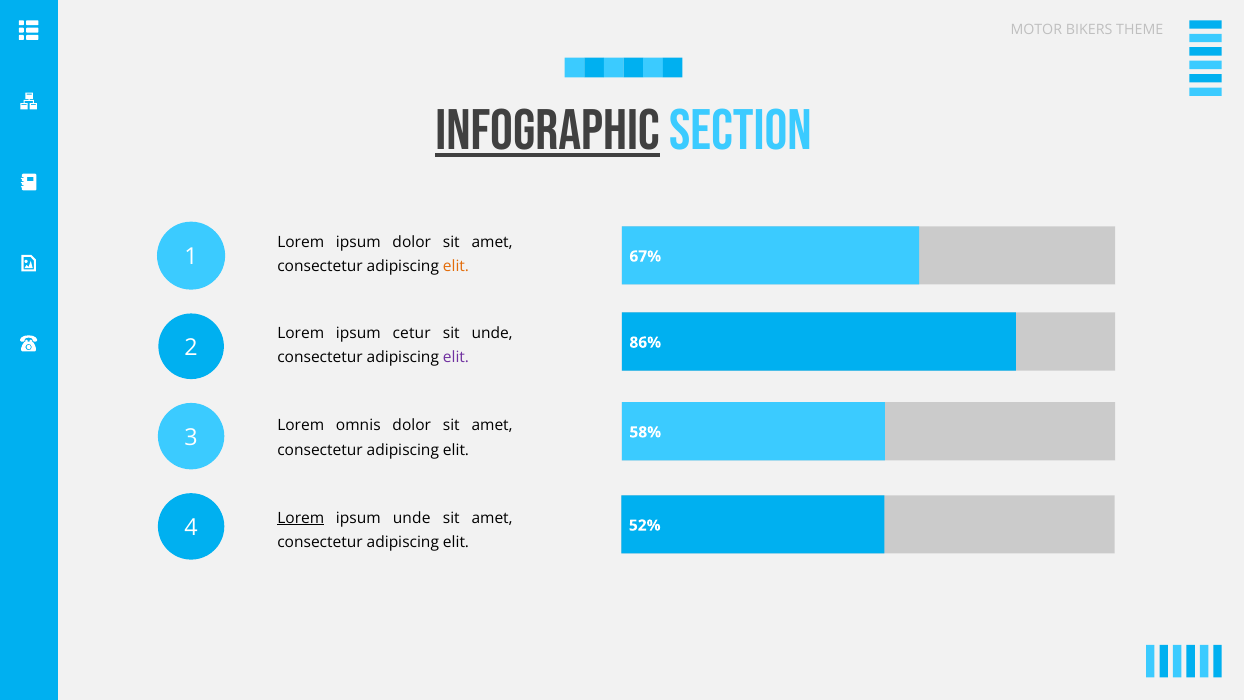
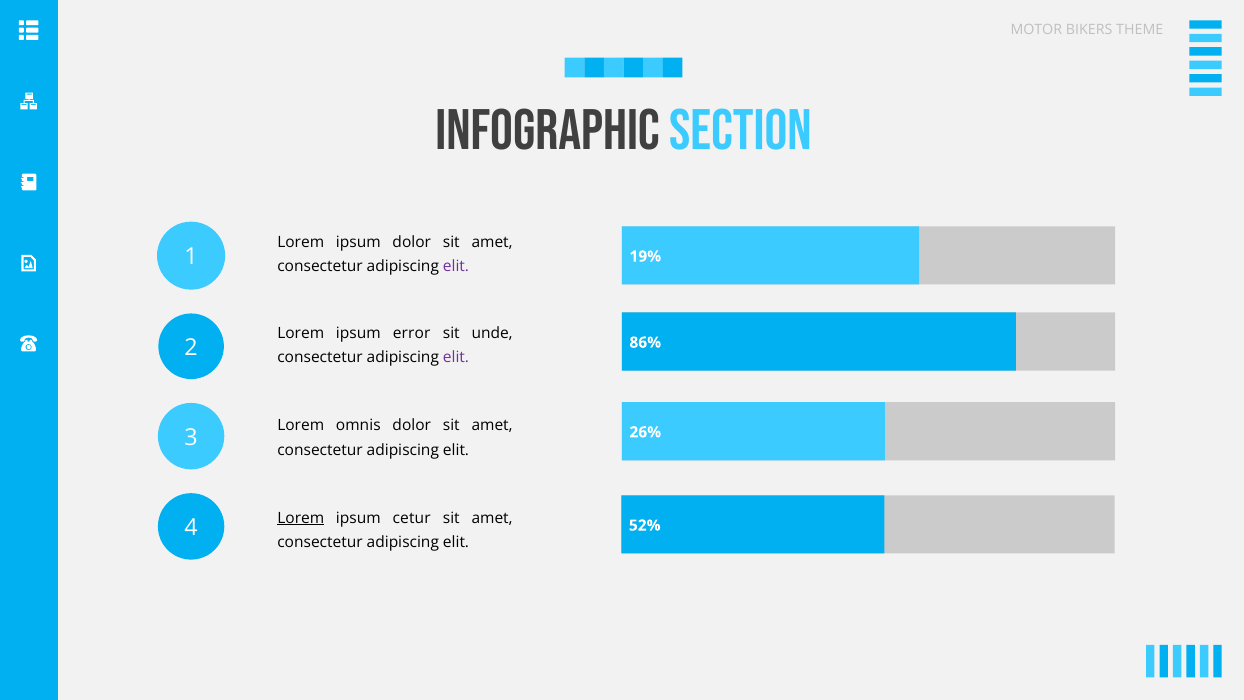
Infographic underline: present -> none
67%: 67% -> 19%
elit at (456, 266) colour: orange -> purple
cetur: cetur -> error
58%: 58% -> 26%
ipsum unde: unde -> cetur
